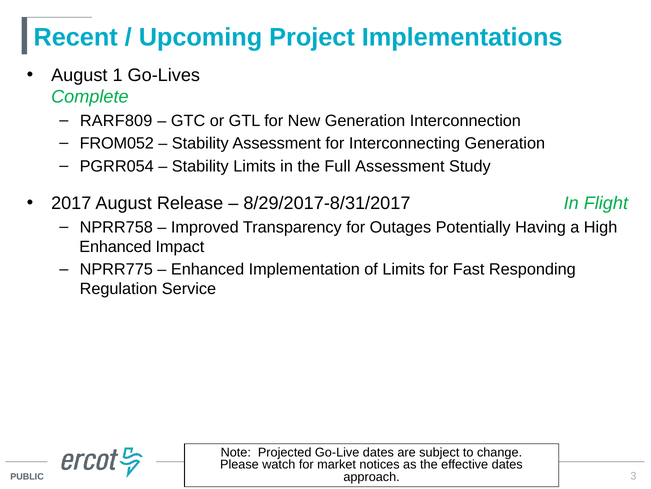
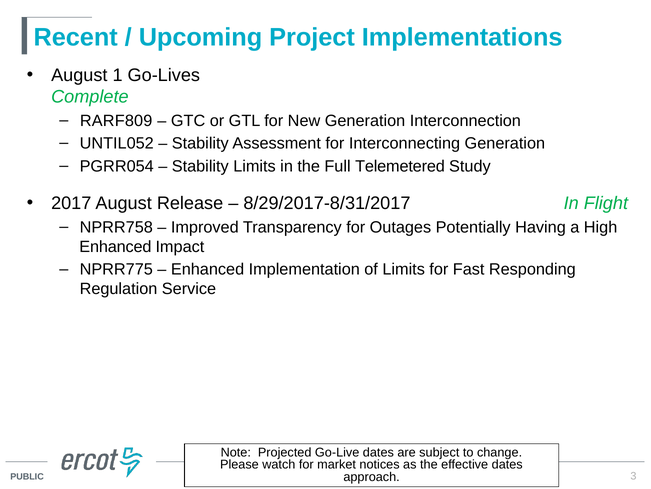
FROM052: FROM052 -> UNTIL052
Full Assessment: Assessment -> Telemetered
